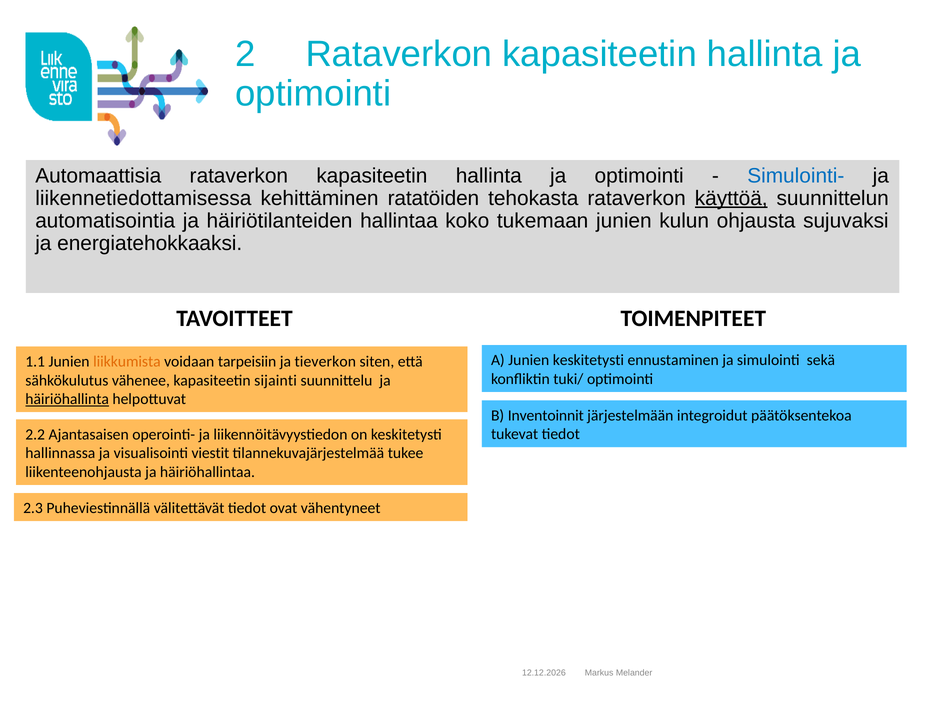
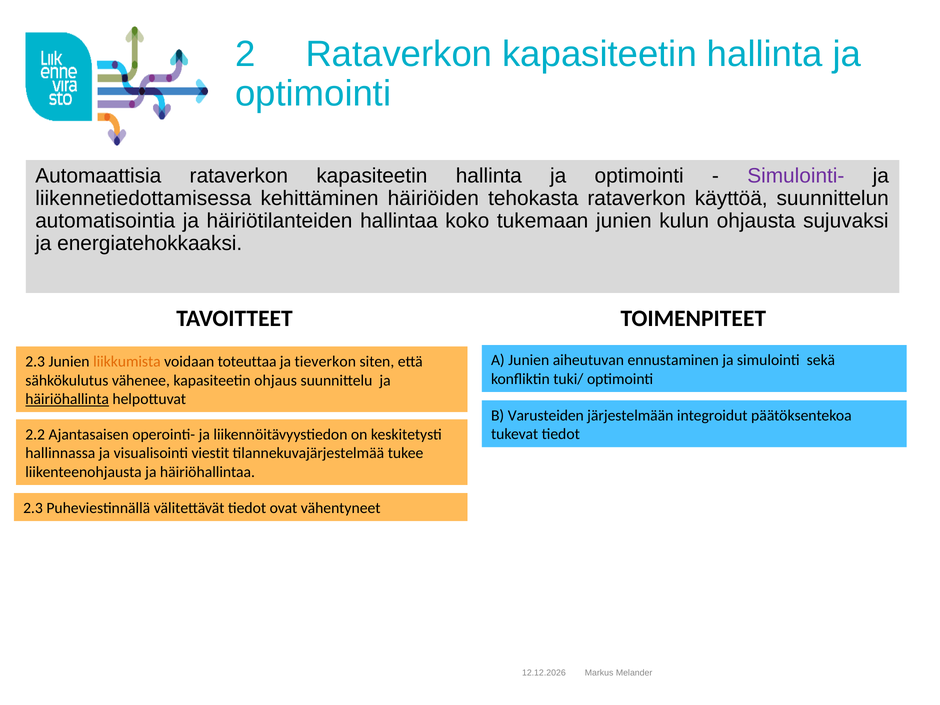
Simulointi- colour: blue -> purple
ratatöiden: ratatöiden -> häiriöiden
käyttöä underline: present -> none
Junien keskitetysti: keskitetysti -> aiheutuvan
1.1 at (35, 362): 1.1 -> 2.3
tarpeisiin: tarpeisiin -> toteuttaa
sijainti: sijainti -> ohjaus
Inventoinnit: Inventoinnit -> Varusteiden
